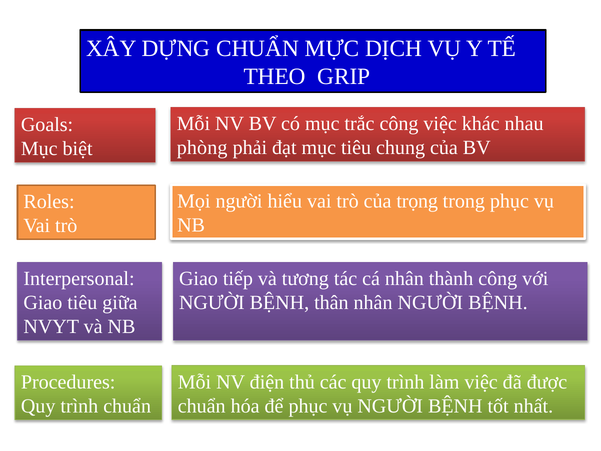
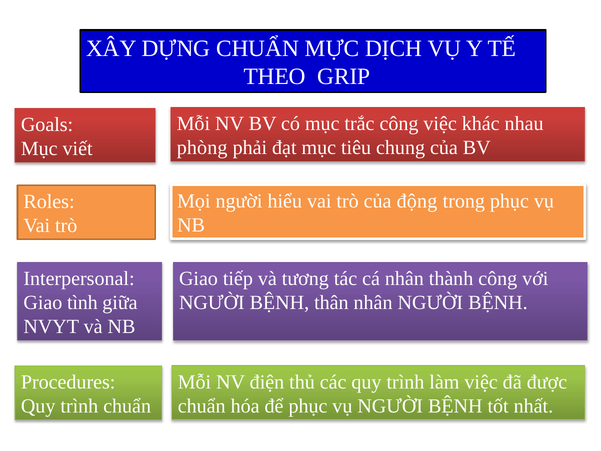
biệt: biệt -> viết
trọng: trọng -> động
Giao tiêu: tiêu -> tình
